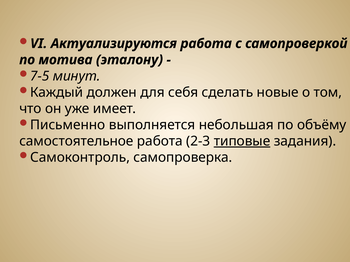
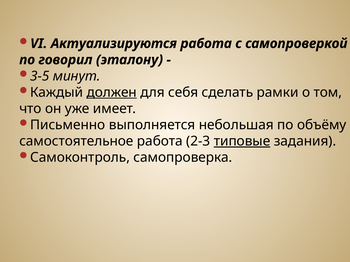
мотива: мотива -> говорил
7-5: 7-5 -> 3-5
должен underline: none -> present
новые: новые -> рамки
